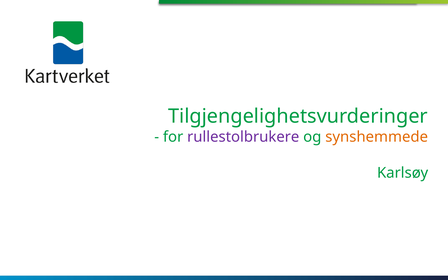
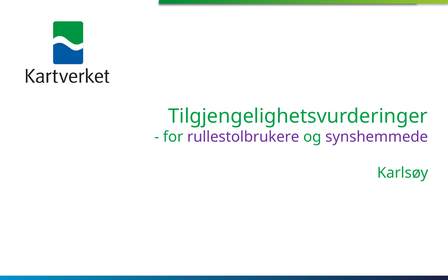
synshemmede colour: orange -> purple
